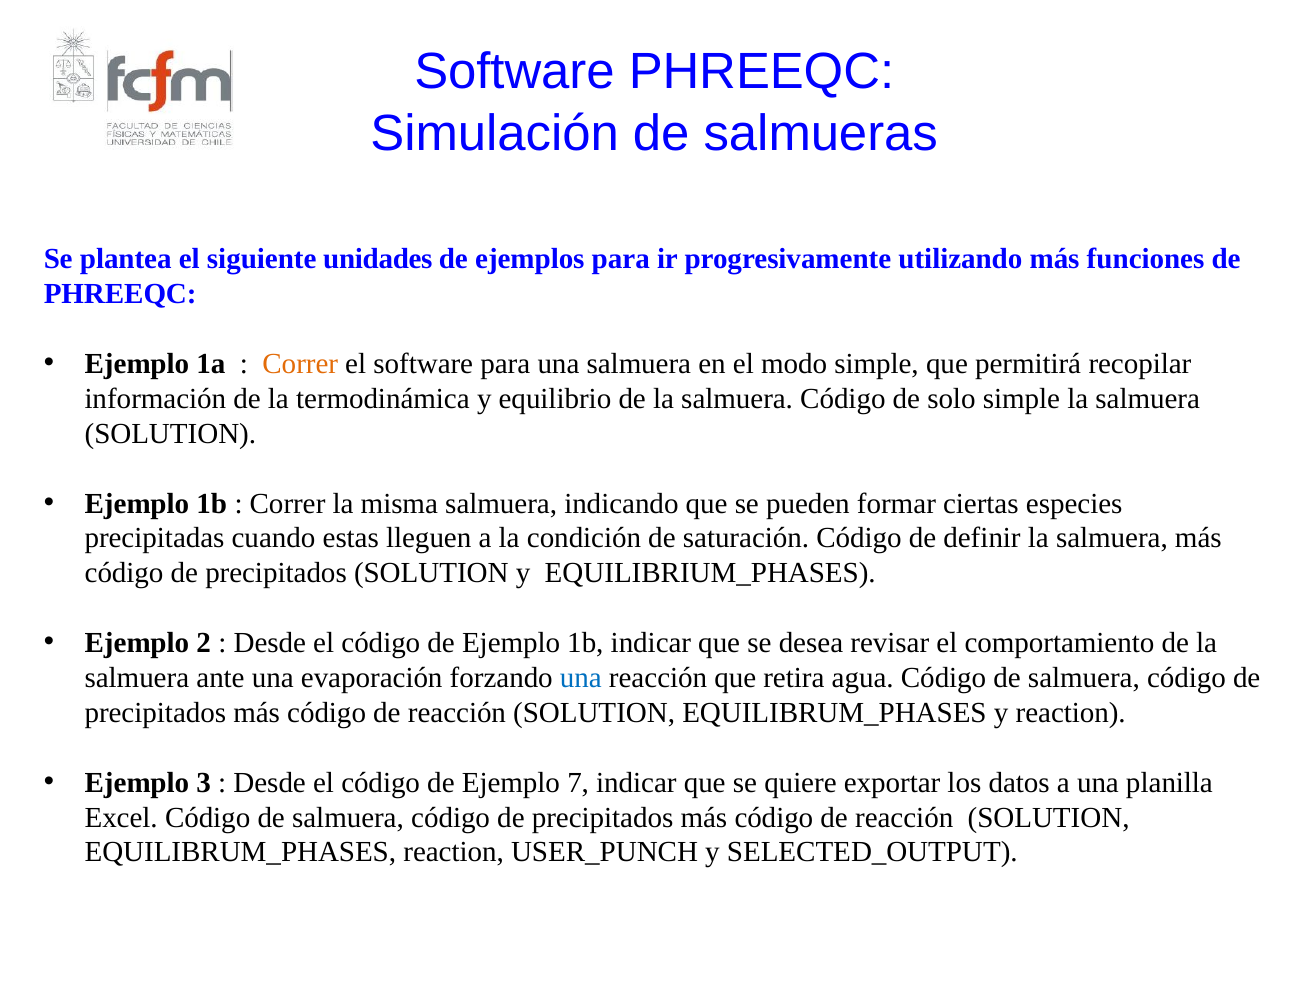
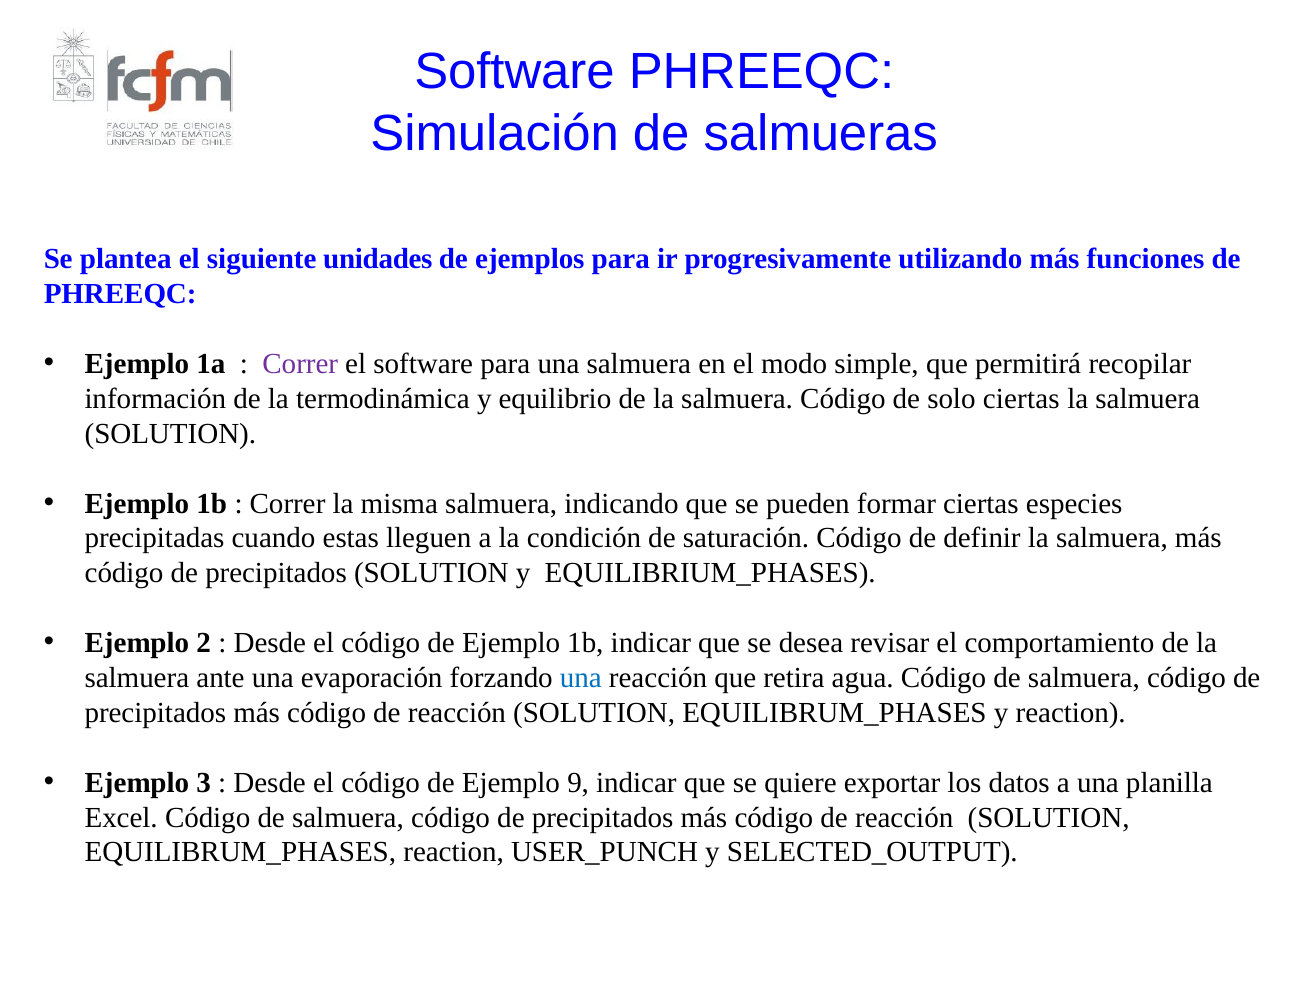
Correr at (300, 364) colour: orange -> purple
solo simple: simple -> ciertas
7: 7 -> 9
